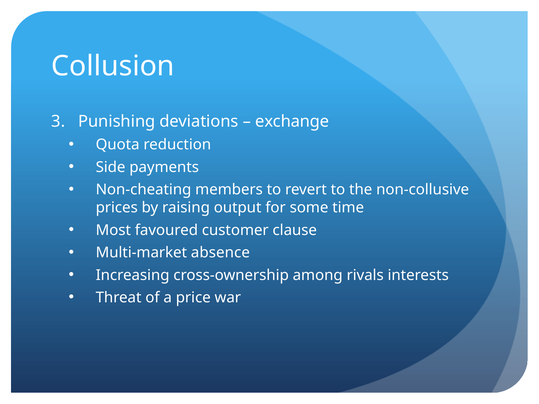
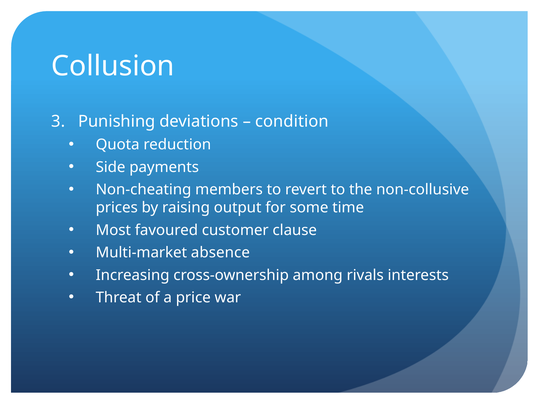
exchange: exchange -> condition
